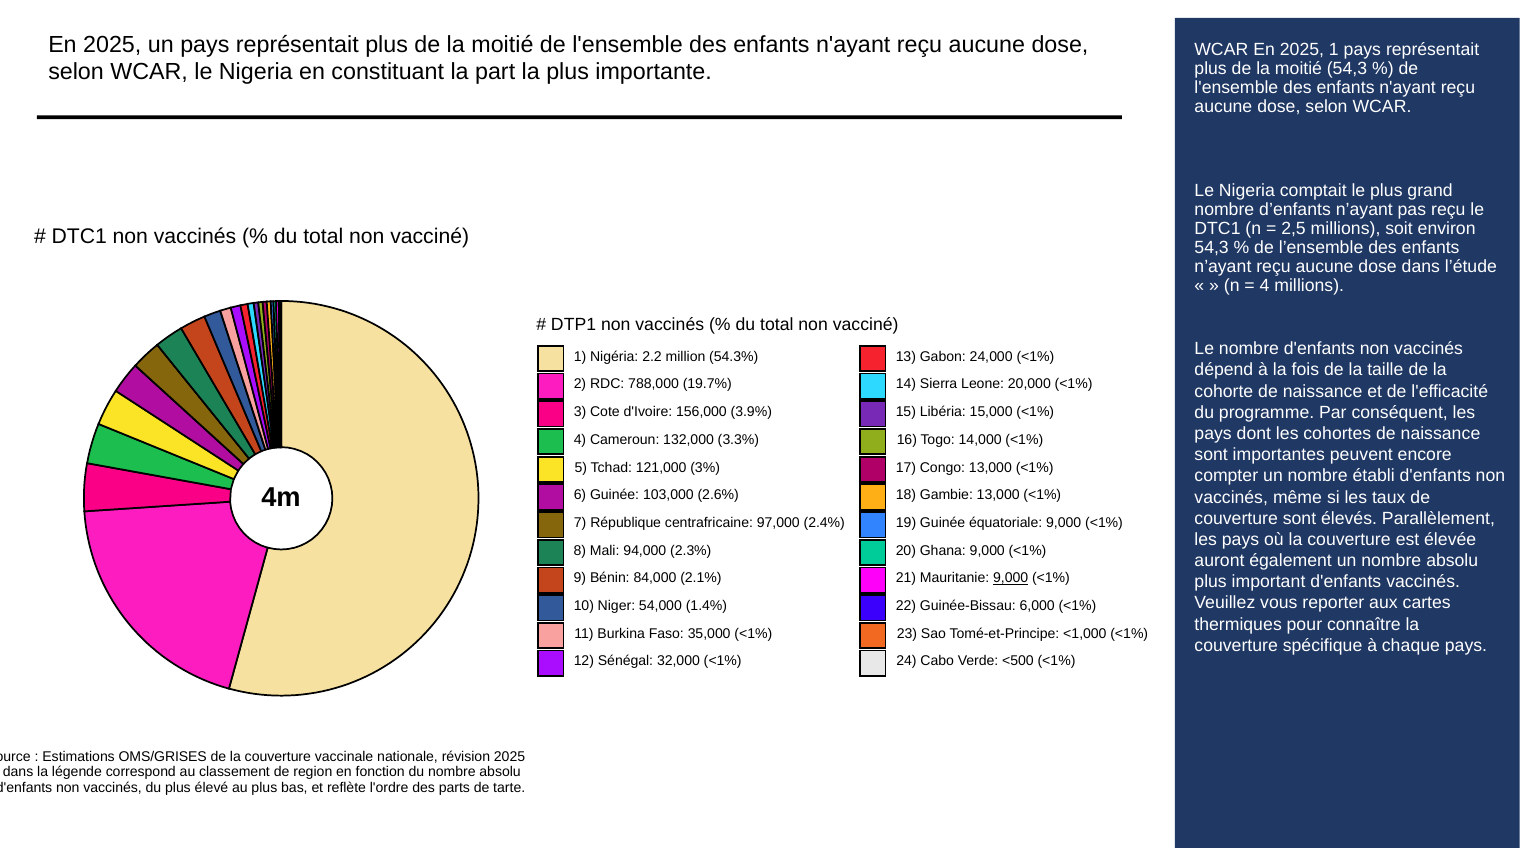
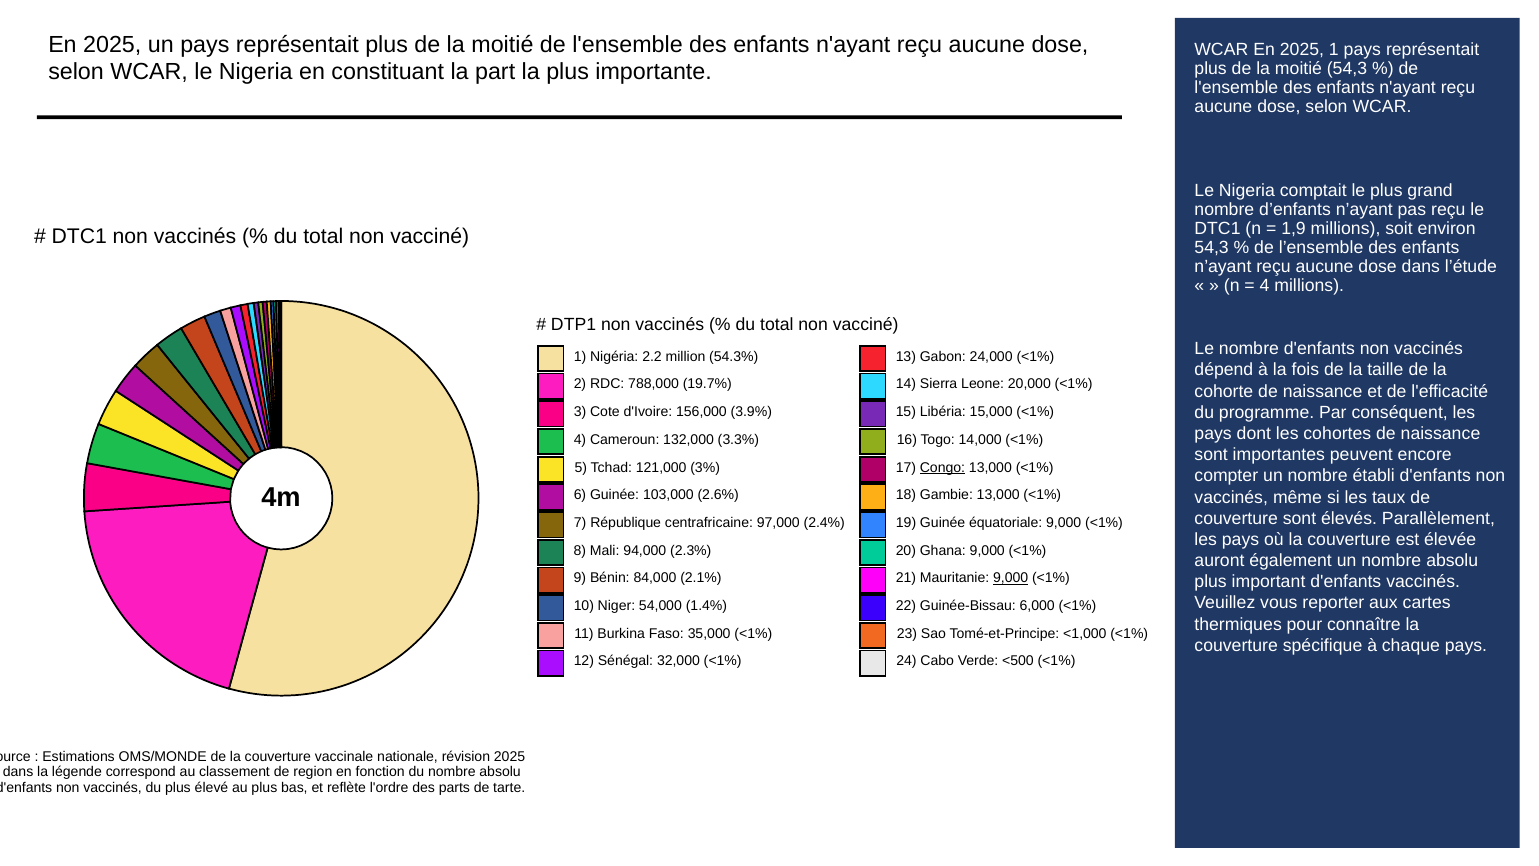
2,5: 2,5 -> 1,9
Congo underline: none -> present
OMS/GRISES: OMS/GRISES -> OMS/MONDE
